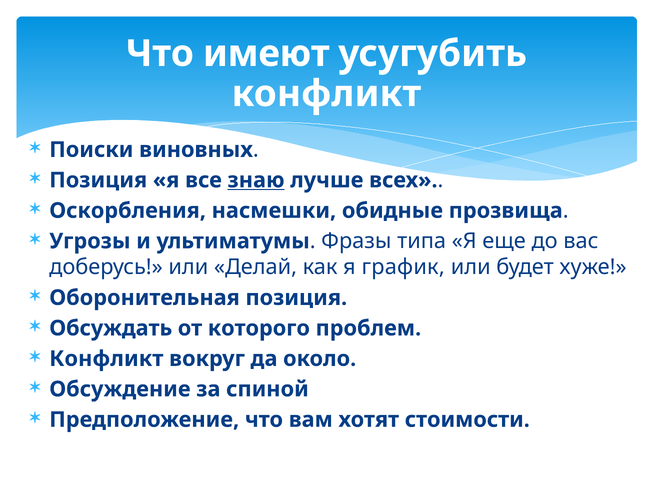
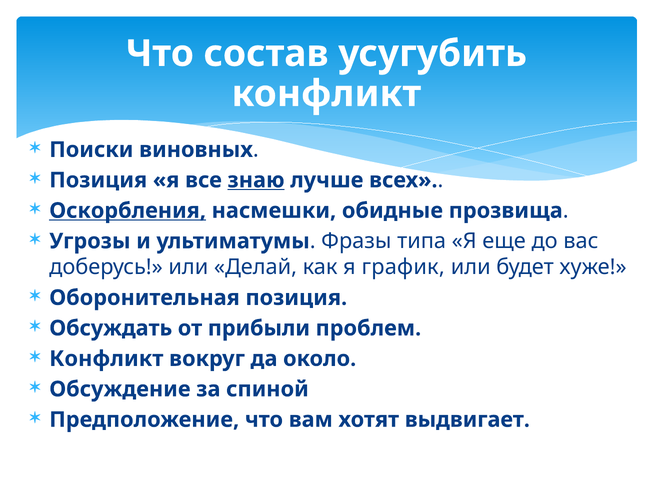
имеют: имеют -> состав
Оскорбления underline: none -> present
которого: которого -> прибыли
стоимости: стоимости -> выдвигает
